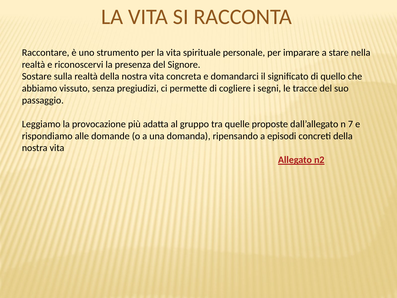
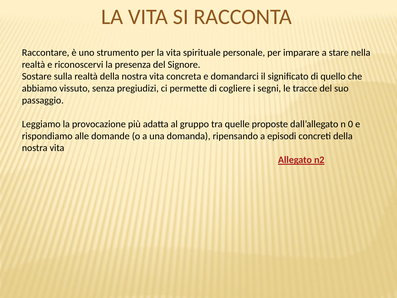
7: 7 -> 0
